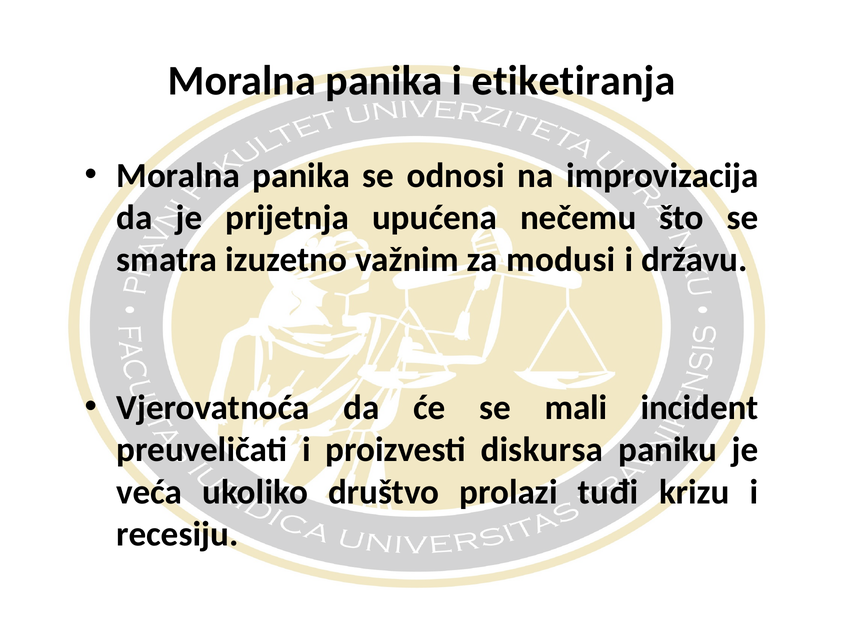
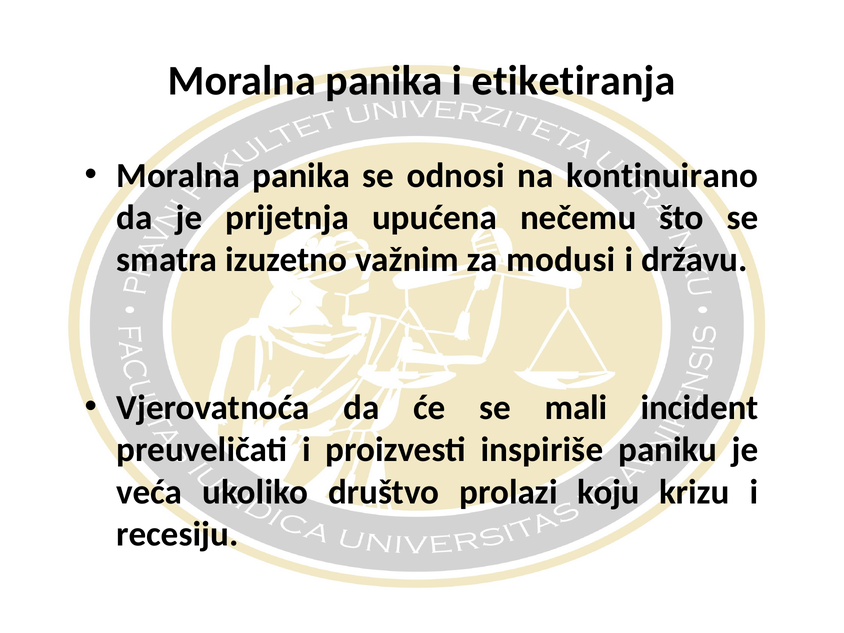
improvizacija: improvizacija -> kontinuirano
diskursa: diskursa -> inspiriše
tuđi: tuđi -> koju
